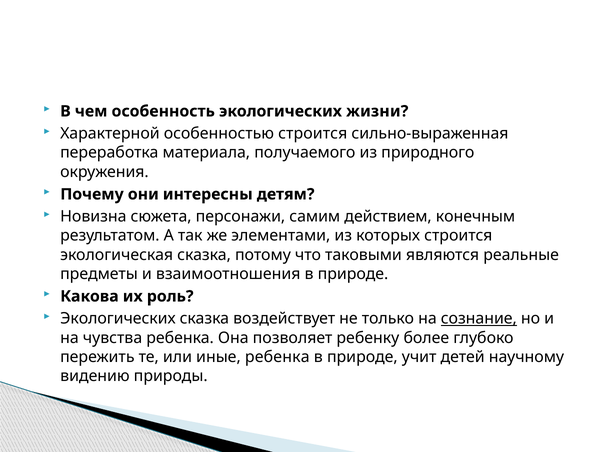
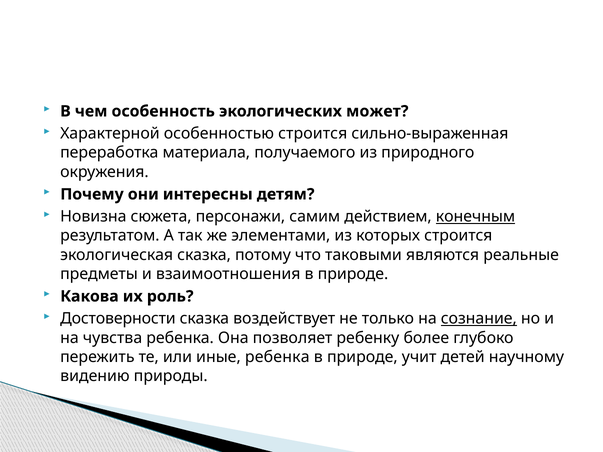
жизни: жизни -> может
конечным underline: none -> present
Экологических at (118, 319): Экологических -> Достоверности
